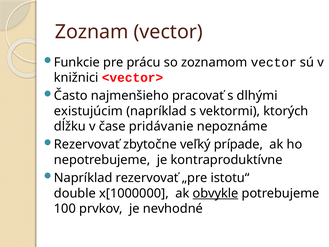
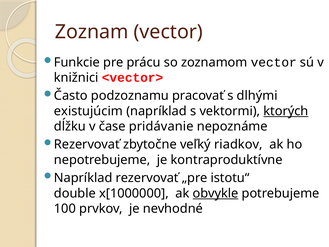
najmenšieho: najmenšieho -> podzoznamu
ktorých underline: none -> present
prípade: prípade -> riadkov
